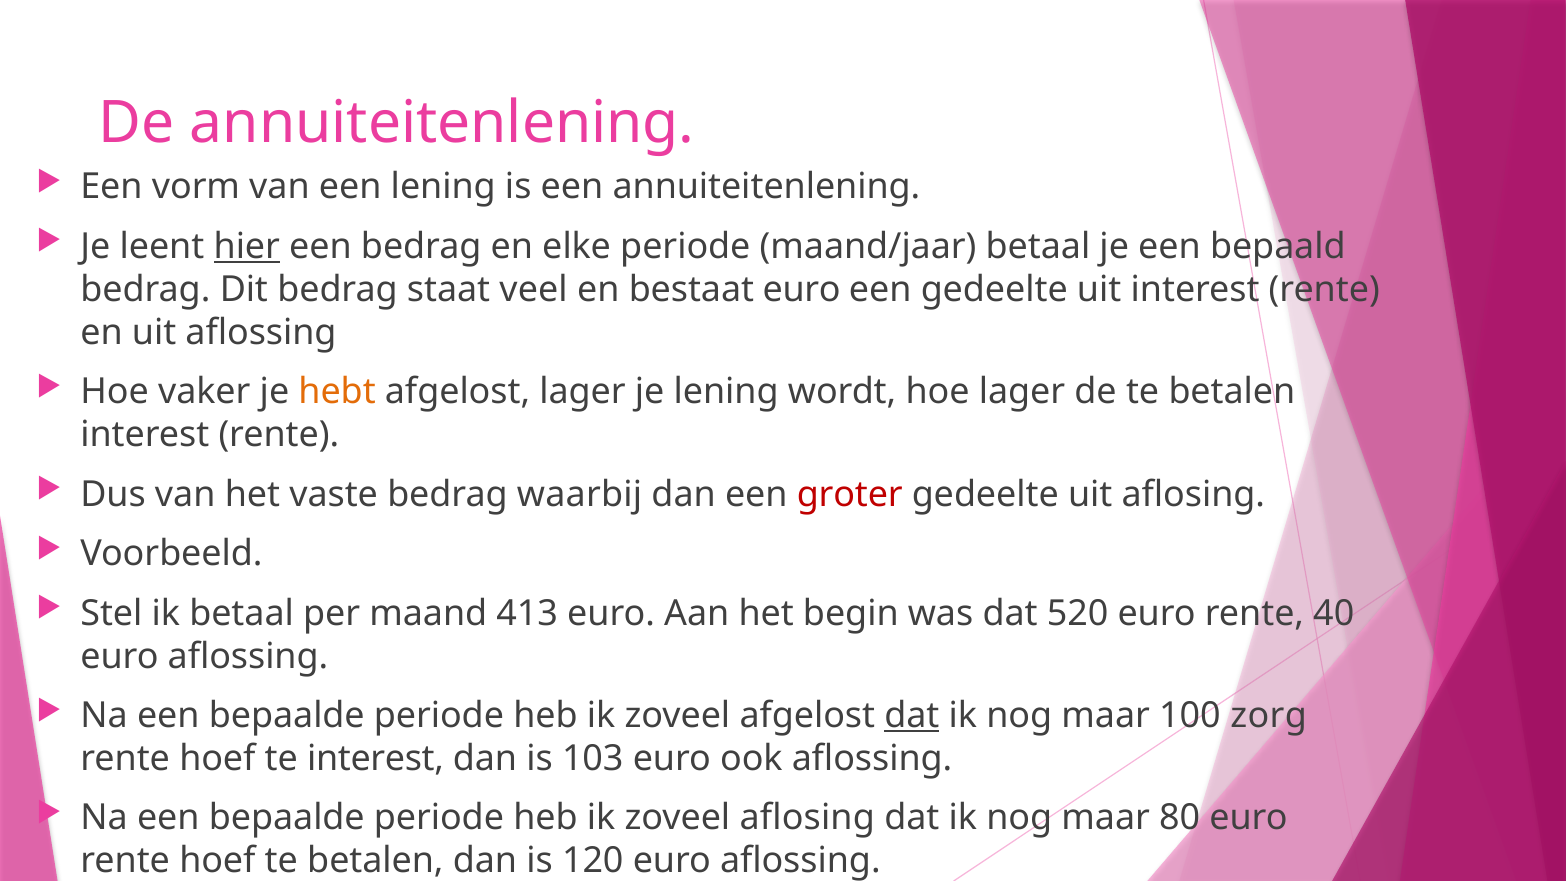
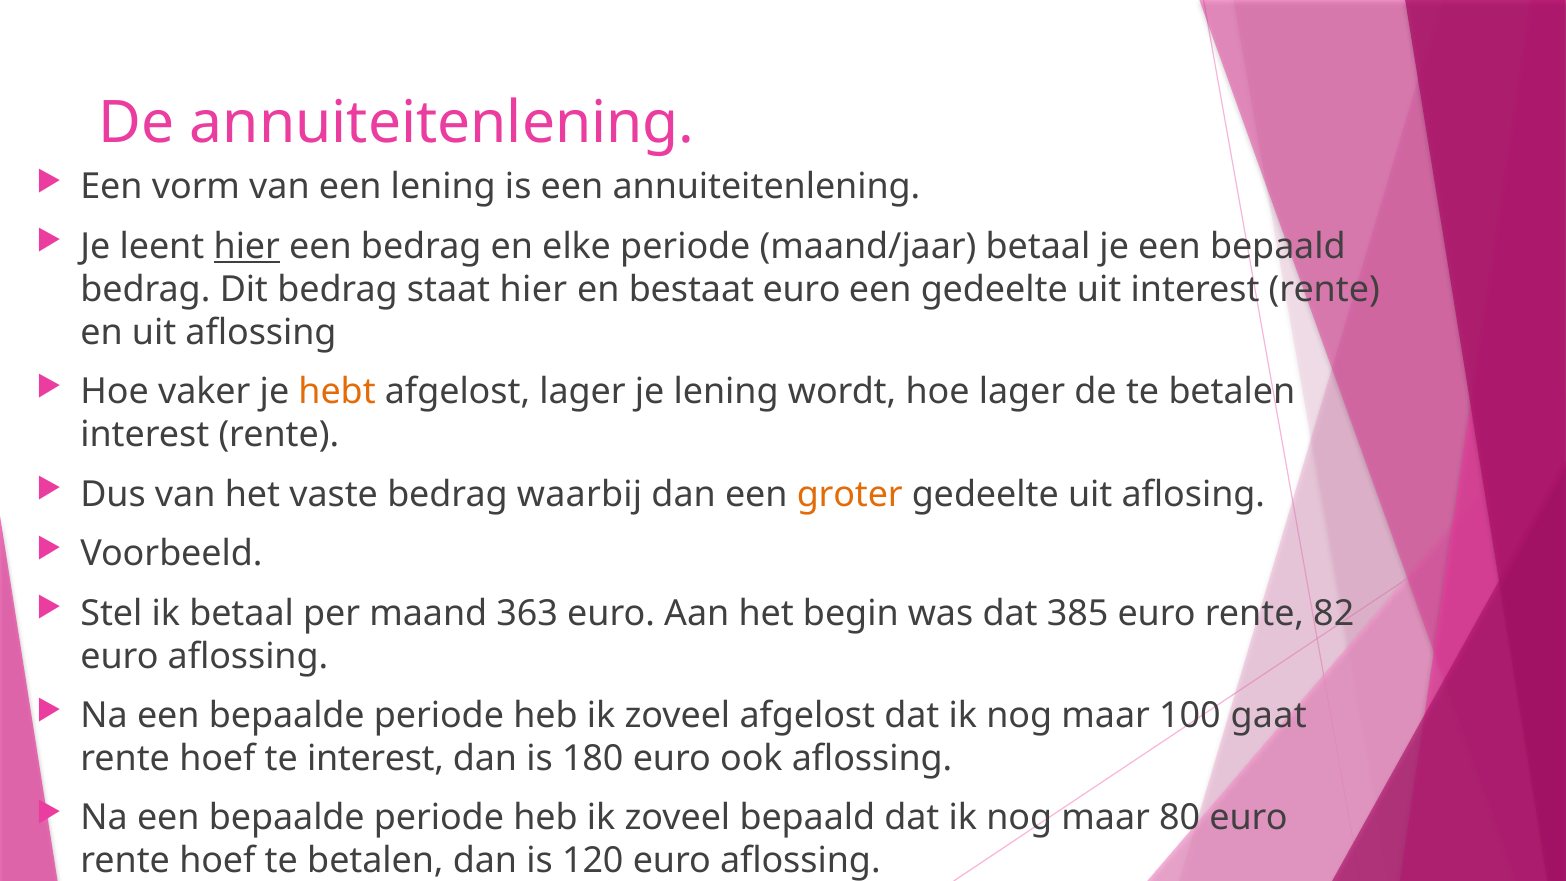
staat veel: veel -> hier
groter colour: red -> orange
413: 413 -> 363
520: 520 -> 385
40: 40 -> 82
dat at (912, 716) underline: present -> none
zorg: zorg -> gaat
103: 103 -> 180
zoveel aflosing: aflosing -> bepaald
